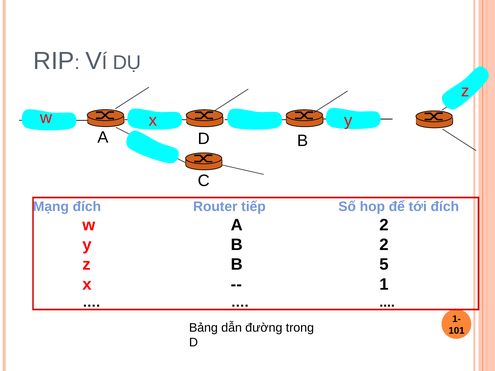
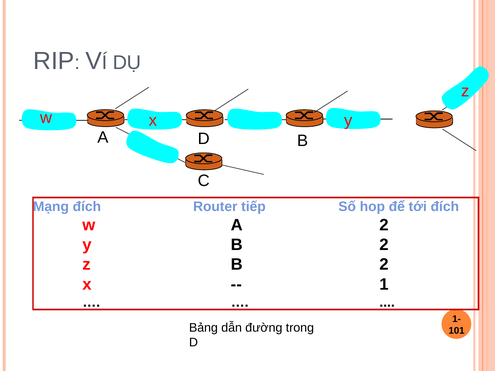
z B 5: 5 -> 2
